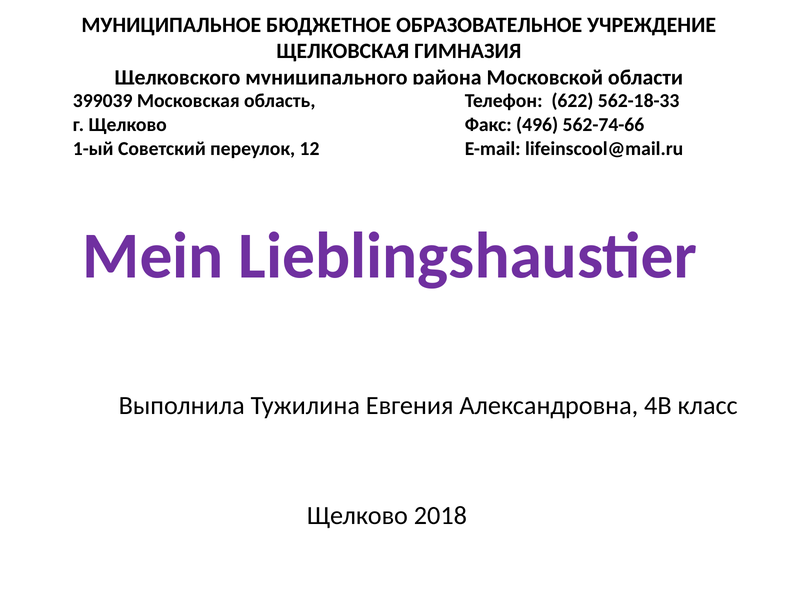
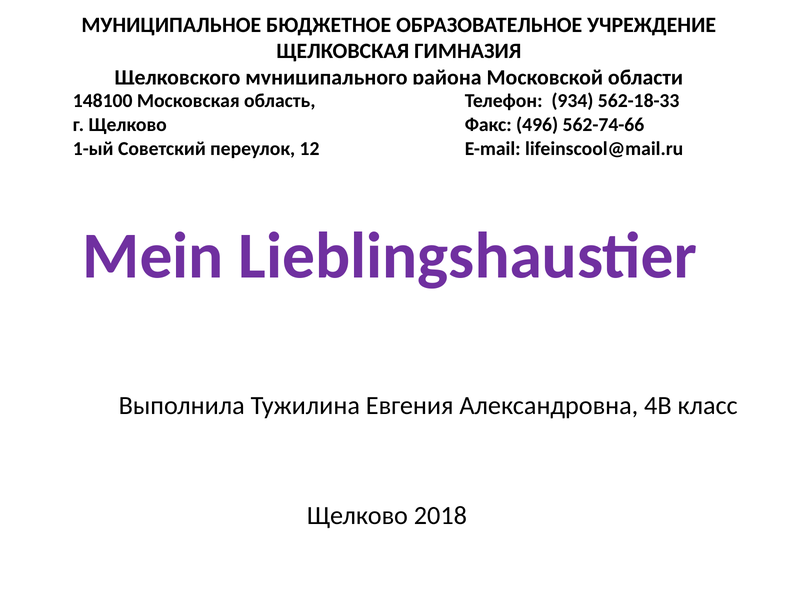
399039: 399039 -> 148100
622: 622 -> 934
